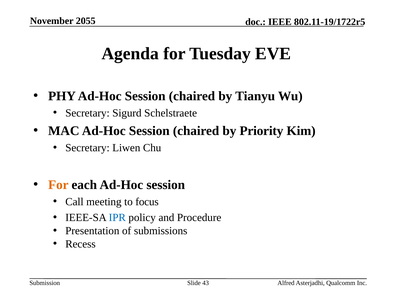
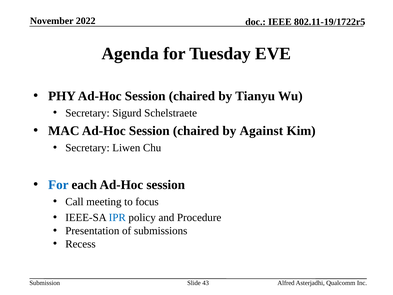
2055: 2055 -> 2022
Priority: Priority -> Against
For at (58, 185) colour: orange -> blue
